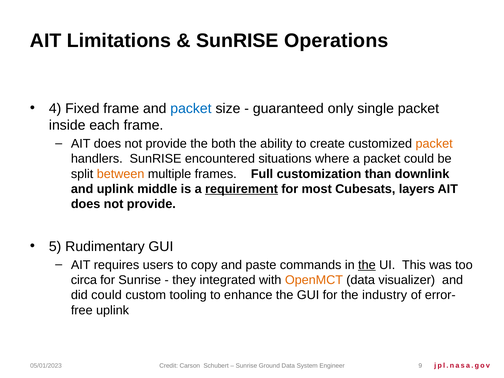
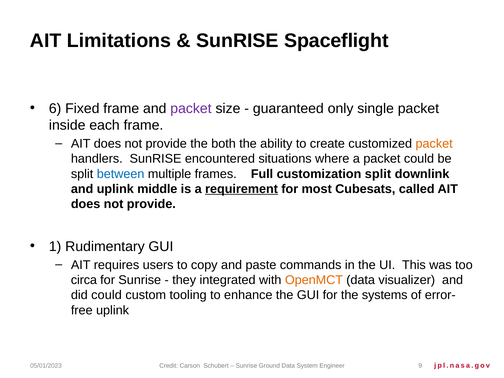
Operations: Operations -> Spaceflight
4: 4 -> 6
packet at (191, 108) colour: blue -> purple
between colour: orange -> blue
customization than: than -> split
layers: layers -> called
5: 5 -> 1
the at (367, 265) underline: present -> none
industry: industry -> systems
